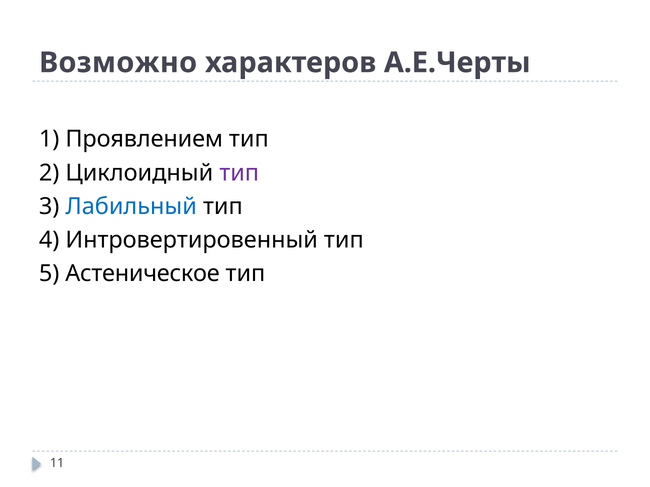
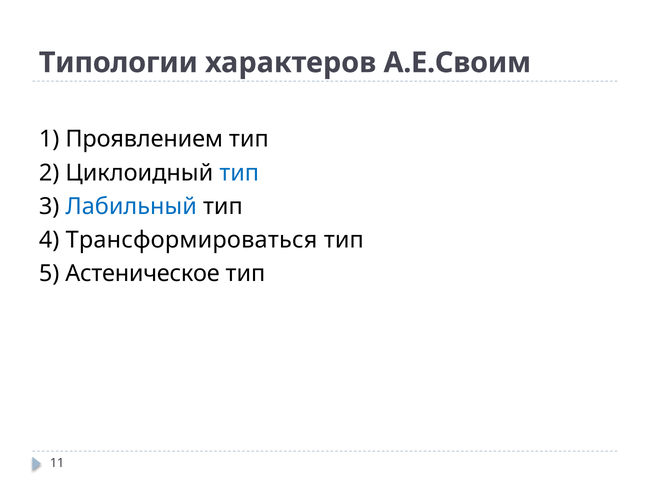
Возможно: Возможно -> Типологии
А.Е.Черты: А.Е.Черты -> А.Е.Своим
тип at (239, 173) colour: purple -> blue
Интровертировенный: Интровертировенный -> Трансформироваться
